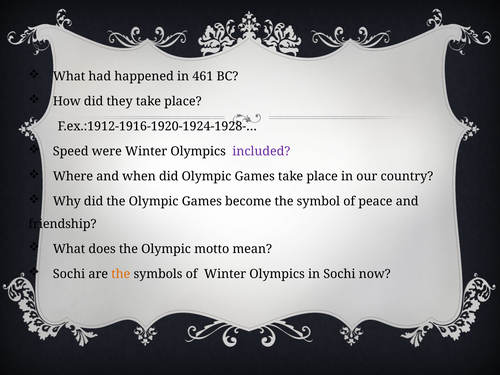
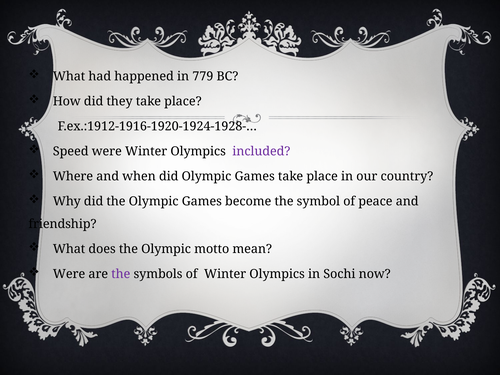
461: 461 -> 779
Sochi at (69, 274): Sochi -> Were
the at (121, 274) colour: orange -> purple
